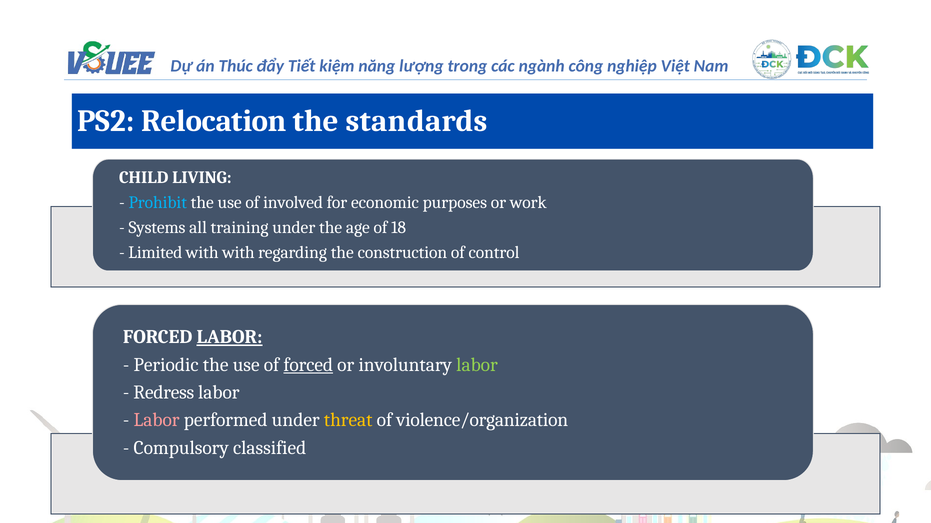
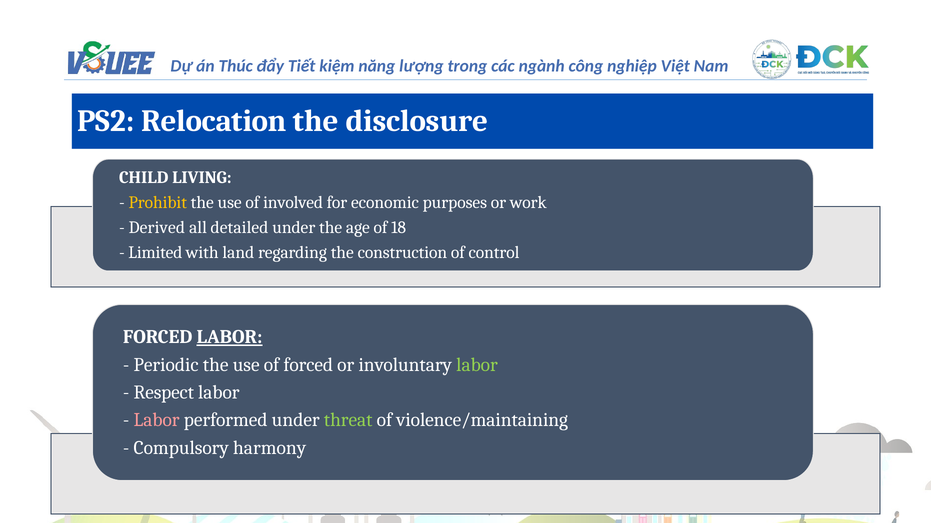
standards: standards -> disclosure
Prohibit colour: light blue -> yellow
Systems: Systems -> Derived
training: training -> detailed
with with: with -> land
forced at (308, 365) underline: present -> none
Redress: Redress -> Respect
threat colour: yellow -> light green
violence/organization: violence/organization -> violence/maintaining
classified: classified -> harmony
